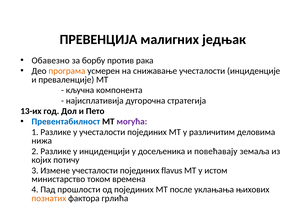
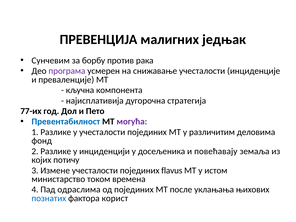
Обавезно: Обавезно -> Сунчевим
програма colour: orange -> purple
13-их: 13-их -> 77-их
нижа: нижа -> фонд
прошлости: прошлости -> одраслима
познатих colour: orange -> blue
грлића: грлића -> корист
